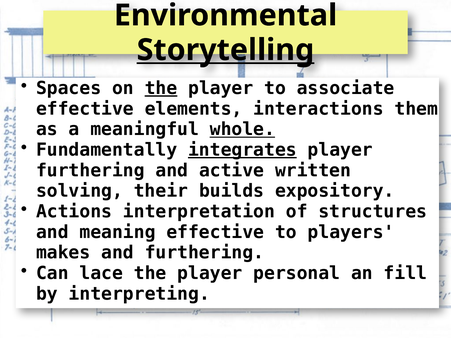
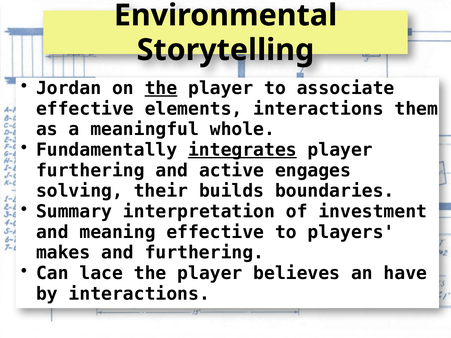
Storytelling underline: present -> none
Spaces: Spaces -> Jordan
whole underline: present -> none
written: written -> engages
expository: expository -> boundaries
Actions: Actions -> Summary
structures: structures -> investment
personal: personal -> believes
fill: fill -> have
by interpreting: interpreting -> interactions
